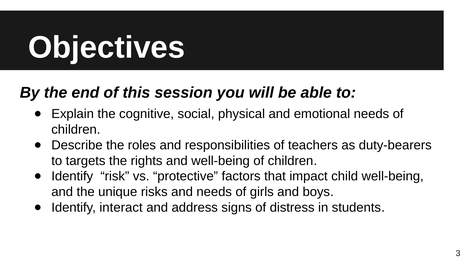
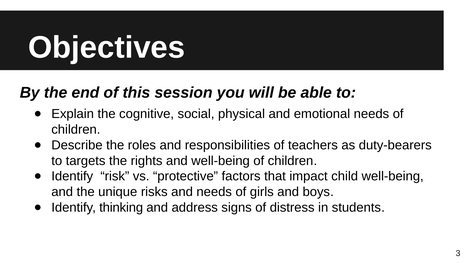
interact: interact -> thinking
